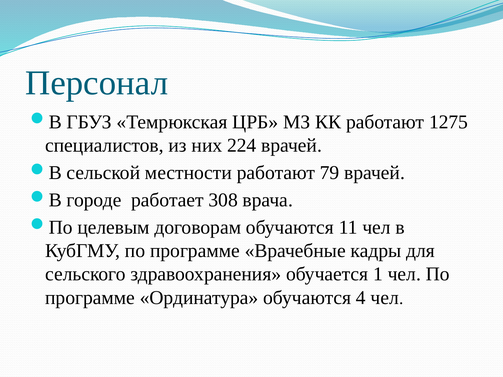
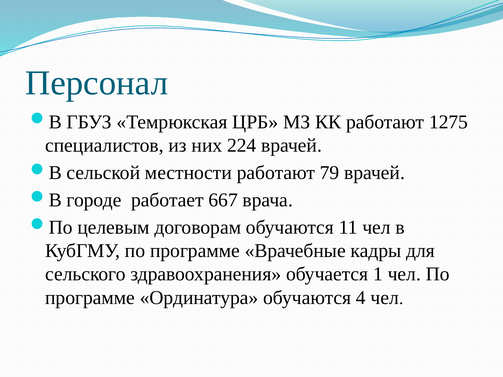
308: 308 -> 667
